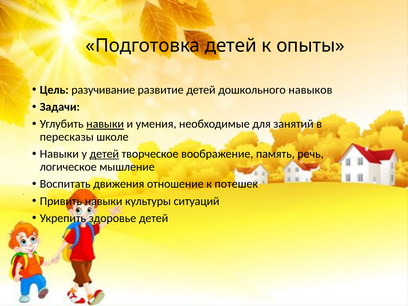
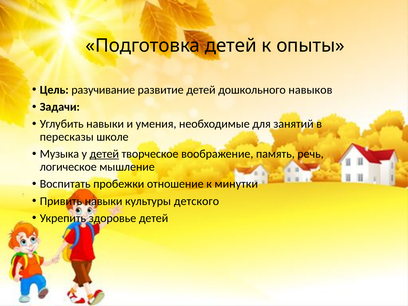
навыки at (105, 124) underline: present -> none
Навыки at (59, 154): Навыки -> Музыка
движения: движения -> пробежки
потешек: потешек -> минутки
ситуаций: ситуаций -> детского
